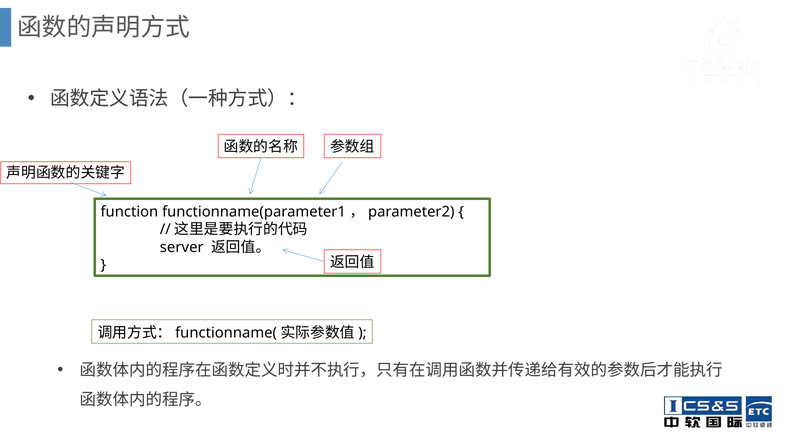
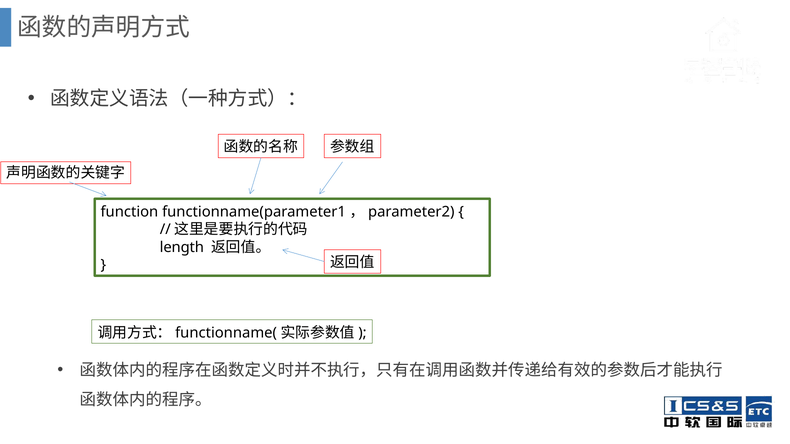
server: server -> length
